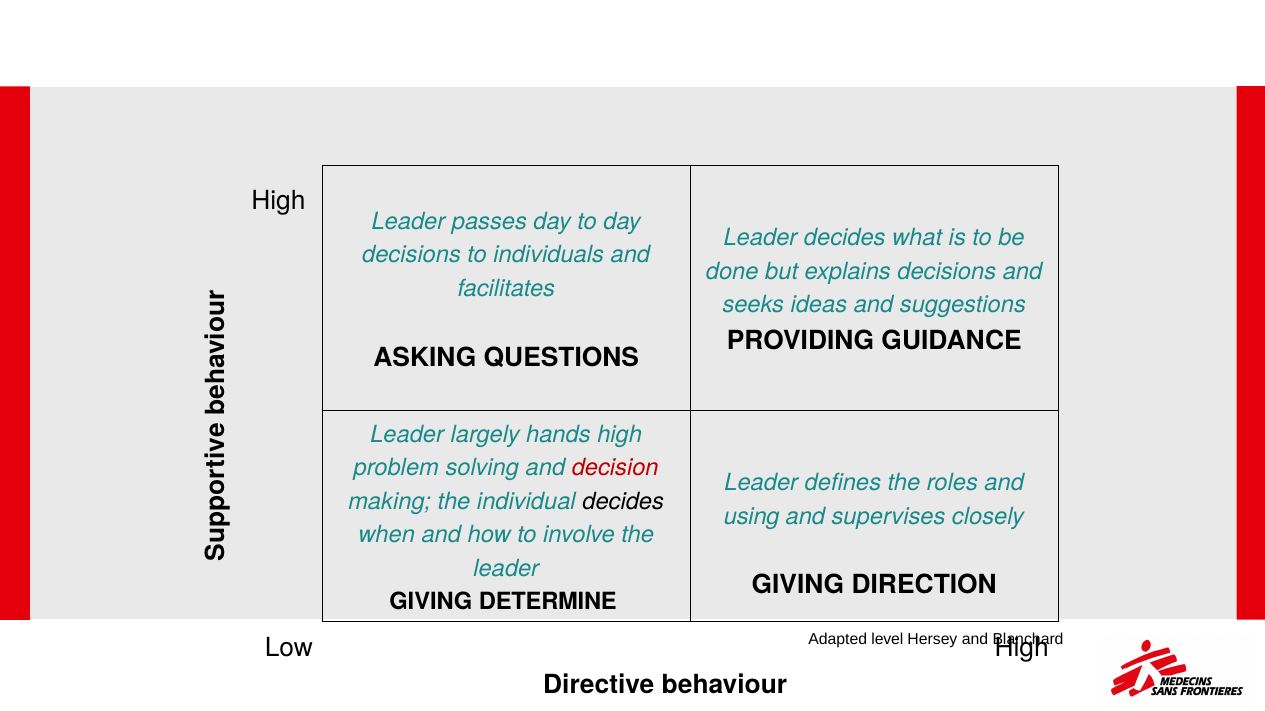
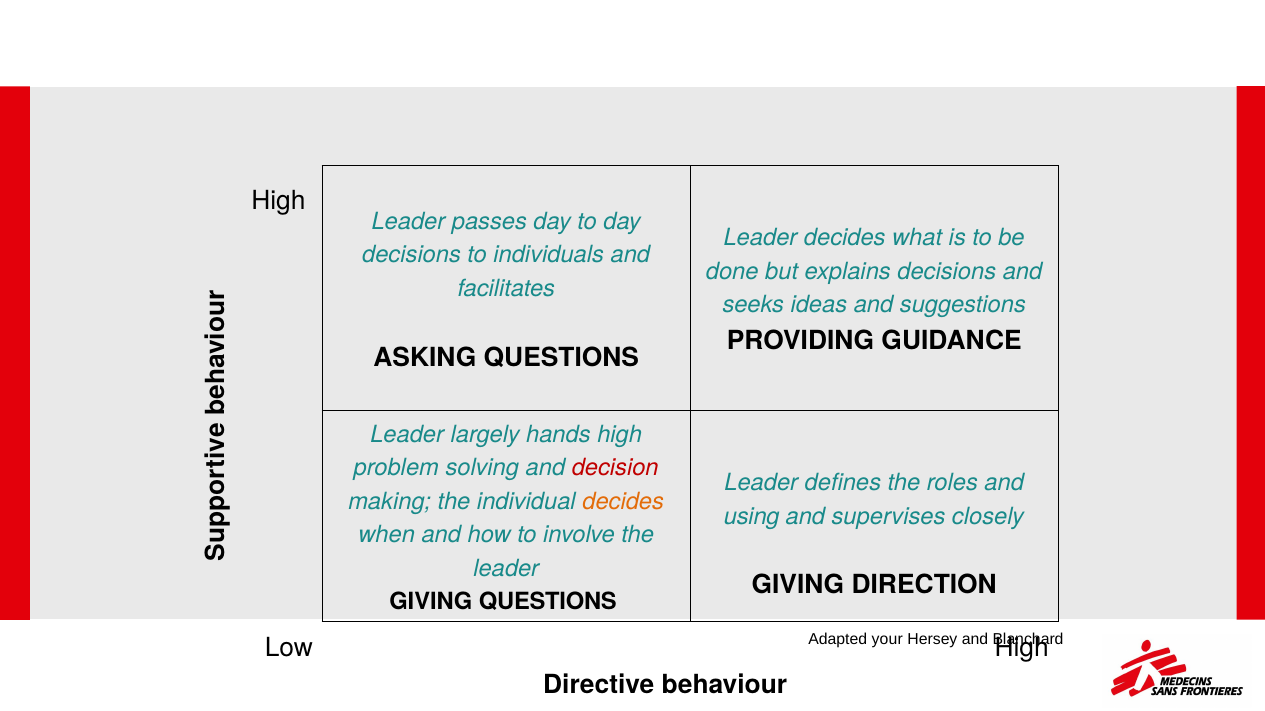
decides at (623, 502) colour: black -> orange
GIVING DETERMINE: DETERMINE -> QUESTIONS
level: level -> your
